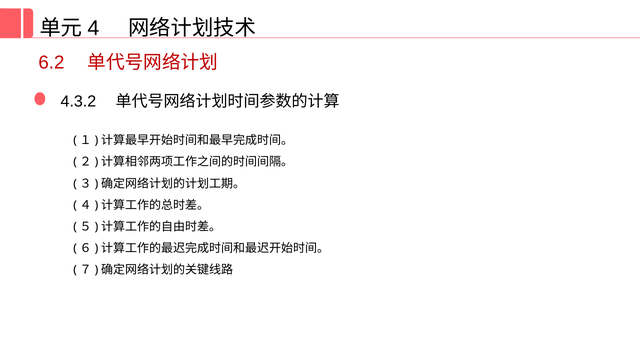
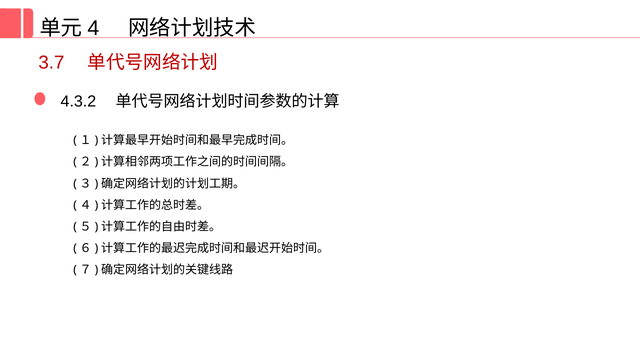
6.2: 6.2 -> 3.7
